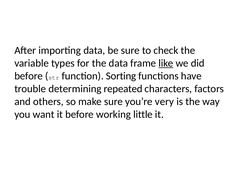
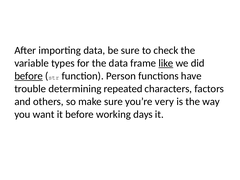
before at (29, 76) underline: none -> present
Sorting: Sorting -> Person
little: little -> days
